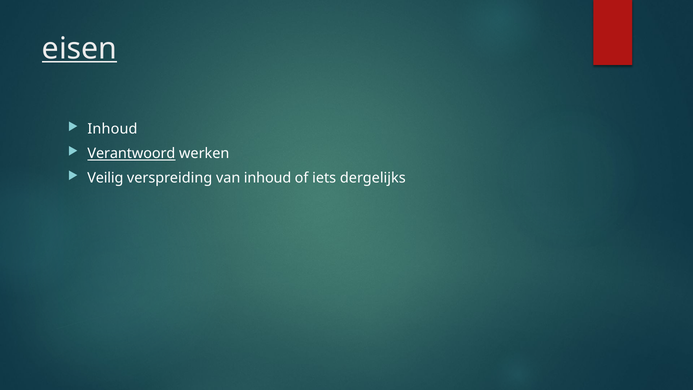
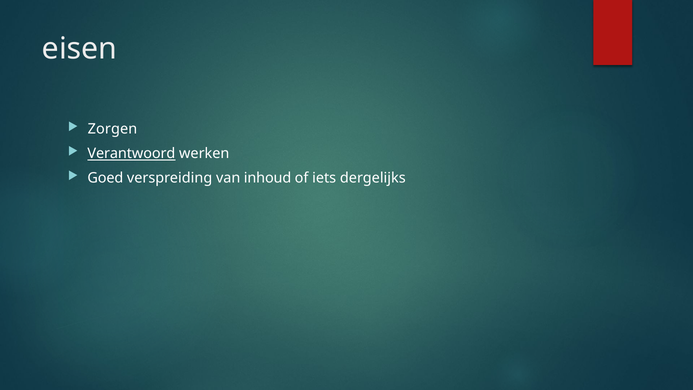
eisen underline: present -> none
Inhoud at (112, 129): Inhoud -> Zorgen
Veilig: Veilig -> Goed
